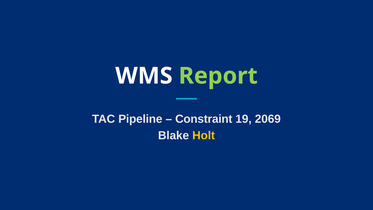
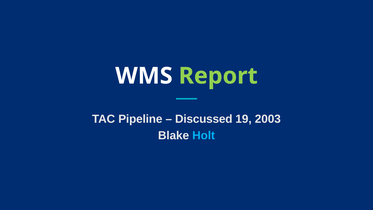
Constraint: Constraint -> Discussed
2069: 2069 -> 2003
Holt colour: yellow -> light blue
